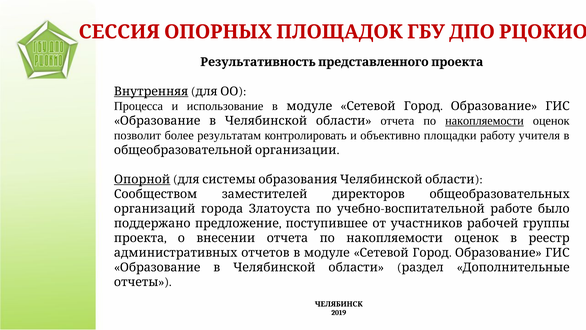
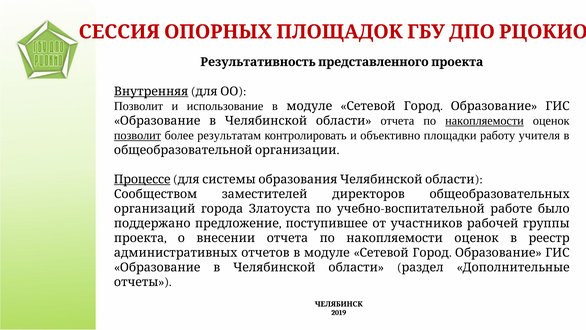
Процесса at (138, 106): Процесса -> Позволит
позволит at (138, 135) underline: none -> present
Опорной: Опорной -> Процессе
